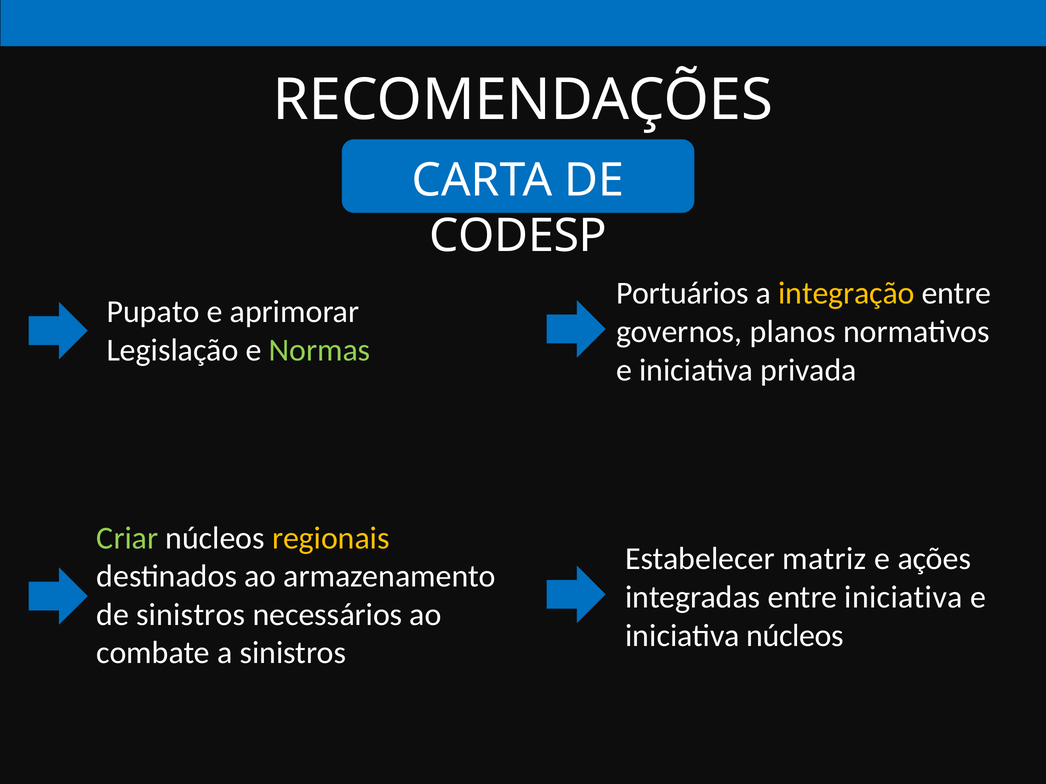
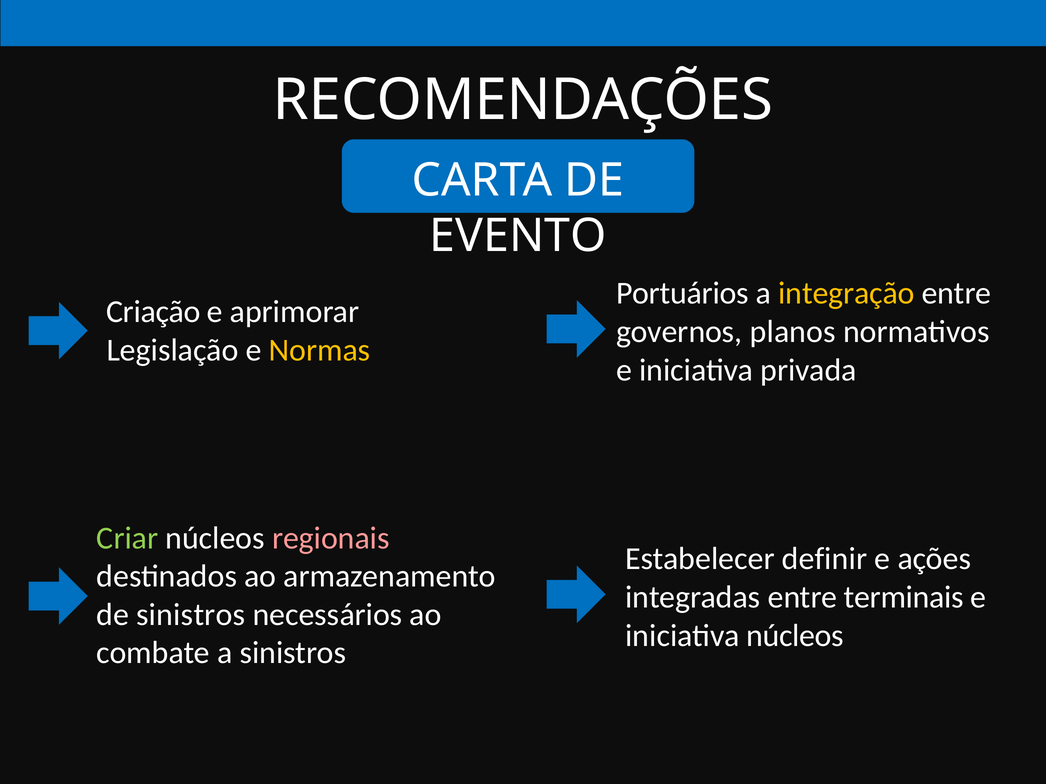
CODESP: CODESP -> EVENTO
Pupato: Pupato -> Criação
Normas colour: light green -> yellow
regionais colour: yellow -> pink
matriz: matriz -> definir
entre iniciativa: iniciativa -> terminais
